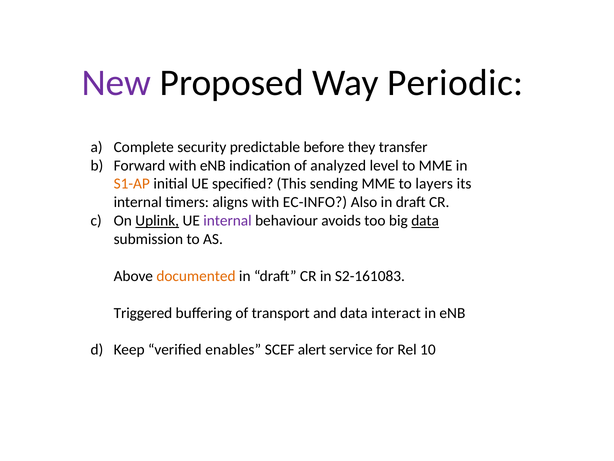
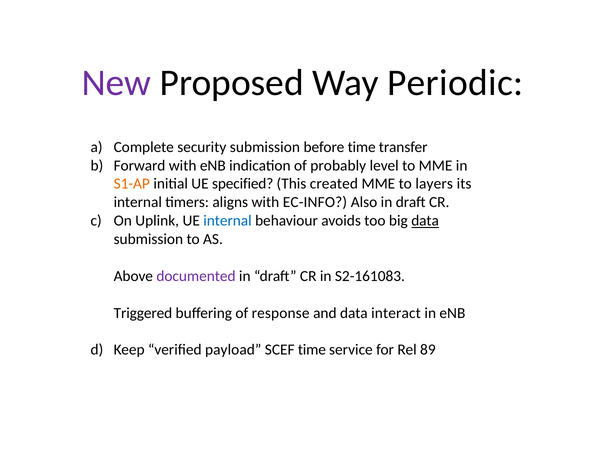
security predictable: predictable -> submission
before they: they -> time
analyzed: analyzed -> probably
sending: sending -> created
Uplink underline: present -> none
internal at (228, 221) colour: purple -> blue
documented colour: orange -> purple
transport: transport -> response
enables: enables -> payload
SCEF alert: alert -> time
10: 10 -> 89
